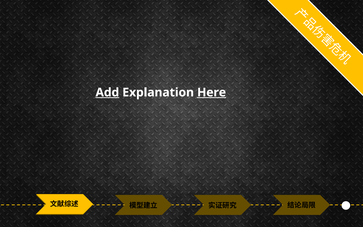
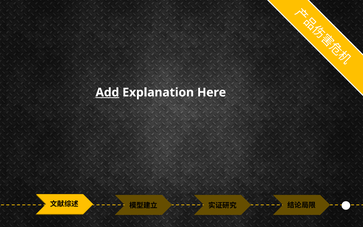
Here underline: present -> none
